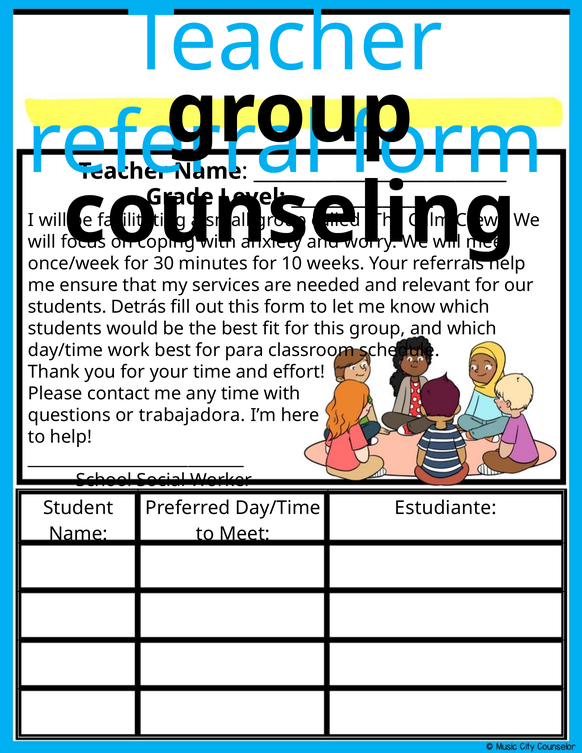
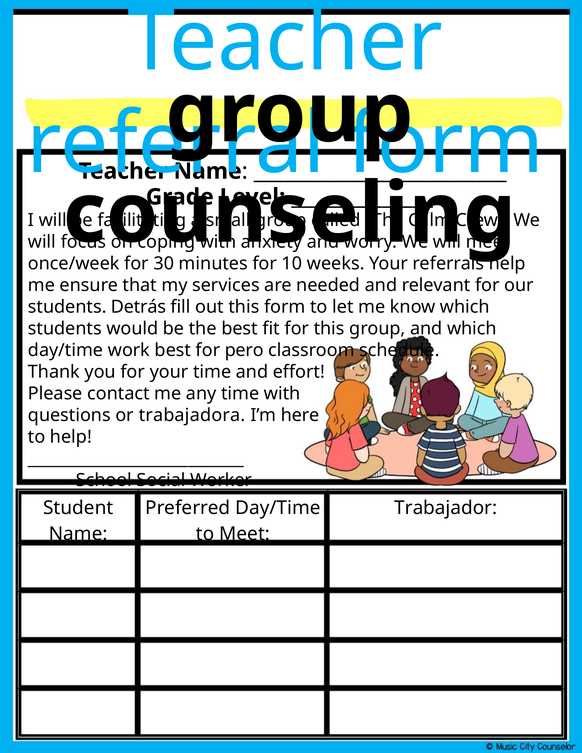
para: para -> pero
Estudiante: Estudiante -> Trabajador
